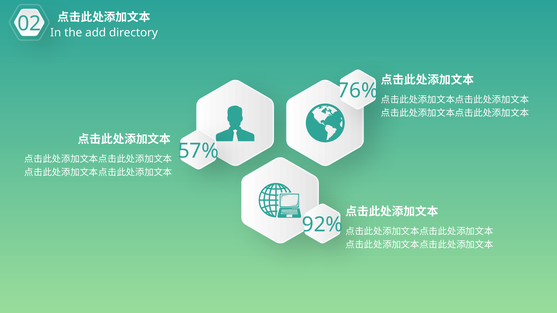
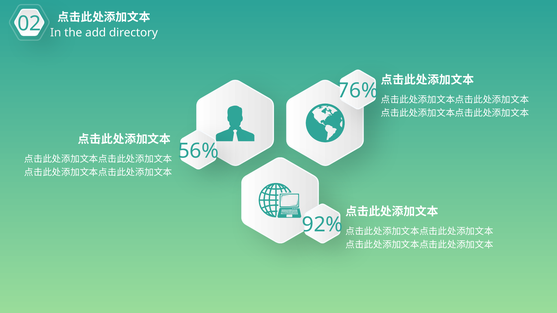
57%: 57% -> 56%
